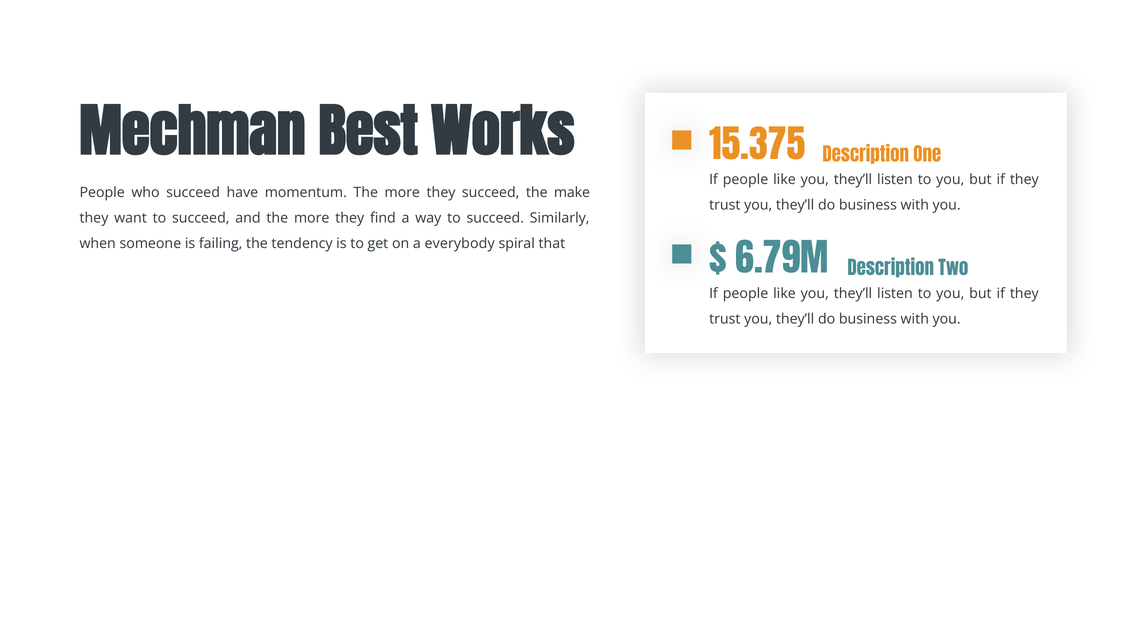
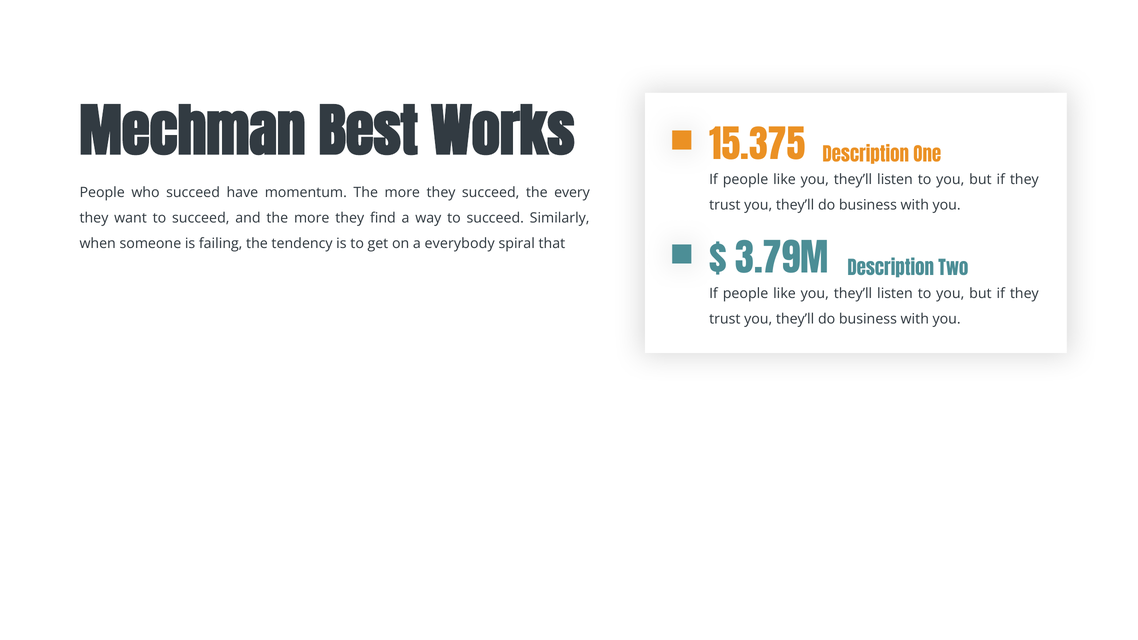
make: make -> every
6.79M: 6.79M -> 3.79M
